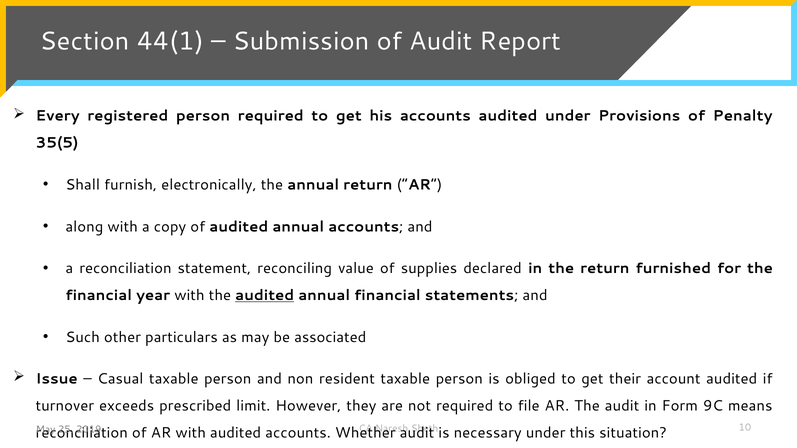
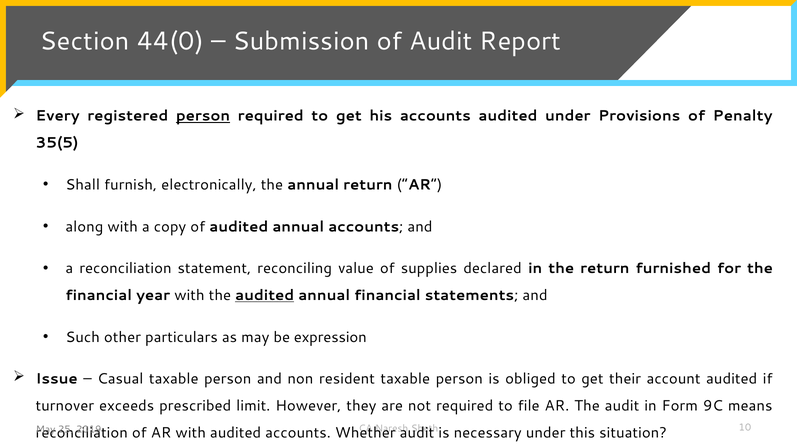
44(1: 44(1 -> 44(0
person at (203, 116) underline: none -> present
associated: associated -> expression
